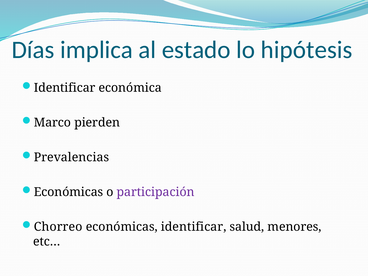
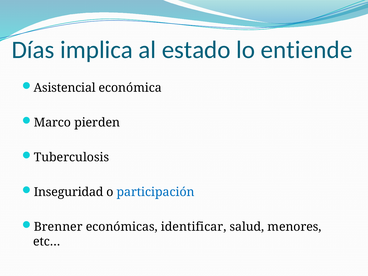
hipótesis: hipótesis -> entiende
Identificar at (65, 88): Identificar -> Asistencial
Prevalencias: Prevalencias -> Tuberculosis
Económicas at (69, 192): Económicas -> Inseguridad
participación colour: purple -> blue
Chorreo: Chorreo -> Brenner
